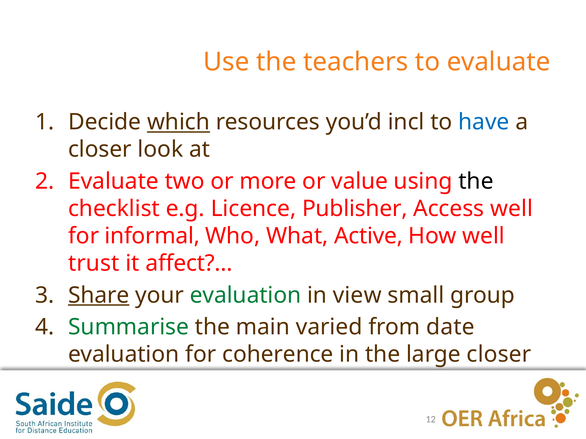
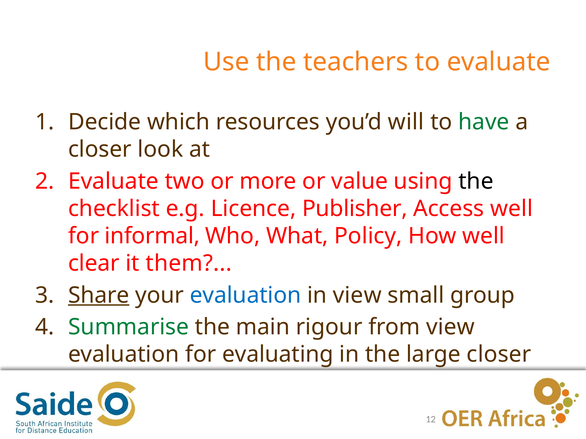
which underline: present -> none
incl: incl -> will
have colour: blue -> green
Active: Active -> Policy
trust: trust -> clear
affect: affect -> them
evaluation at (246, 296) colour: green -> blue
varied: varied -> rigour
from date: date -> view
coherence: coherence -> evaluating
